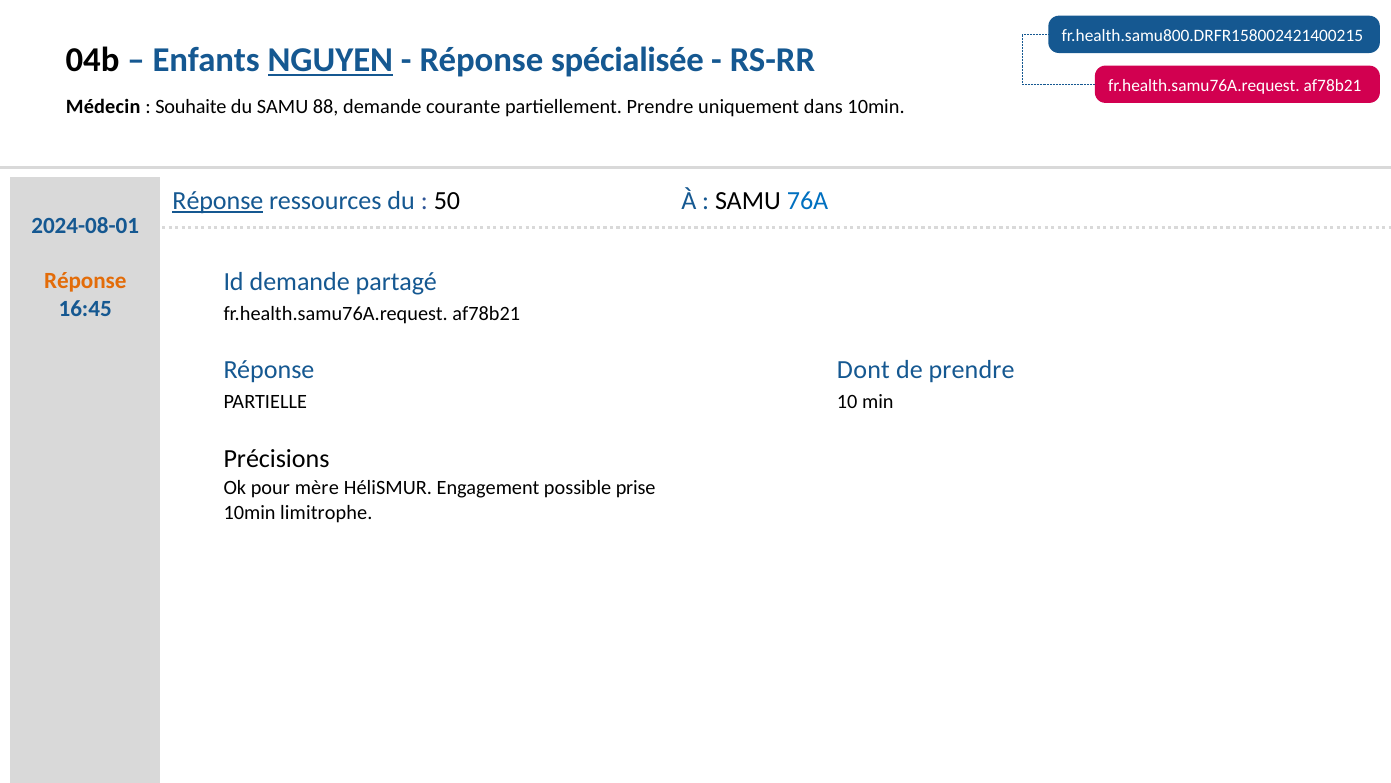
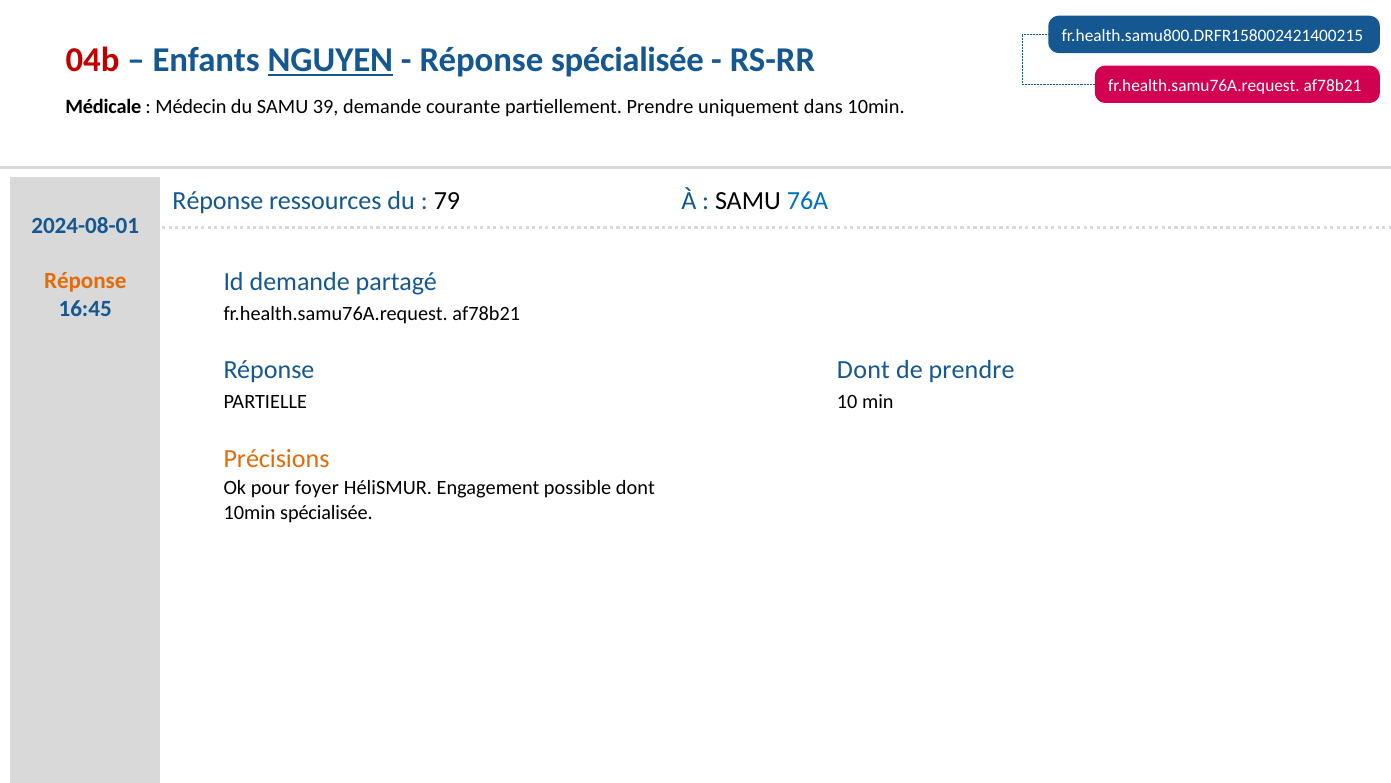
04b colour: black -> red
Médecin: Médecin -> Médicale
Souhaite: Souhaite -> Médecin
88: 88 -> 39
Réponse at (218, 201) underline: present -> none
50: 50 -> 79
Précisions colour: black -> orange
mère: mère -> foyer
possible prise: prise -> dont
10min limitrophe: limitrophe -> spécialisée
